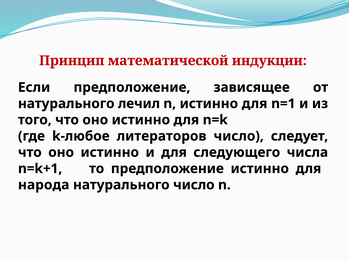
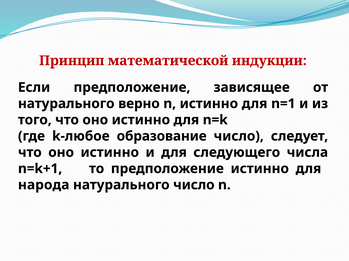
лечил: лечил -> верно
литераторов: литераторов -> образование
